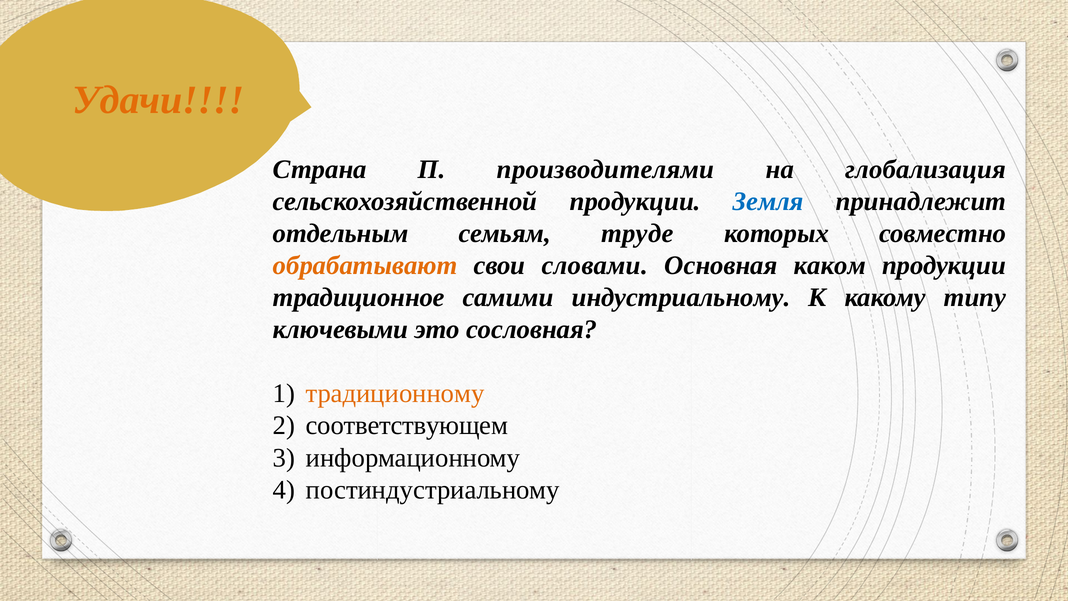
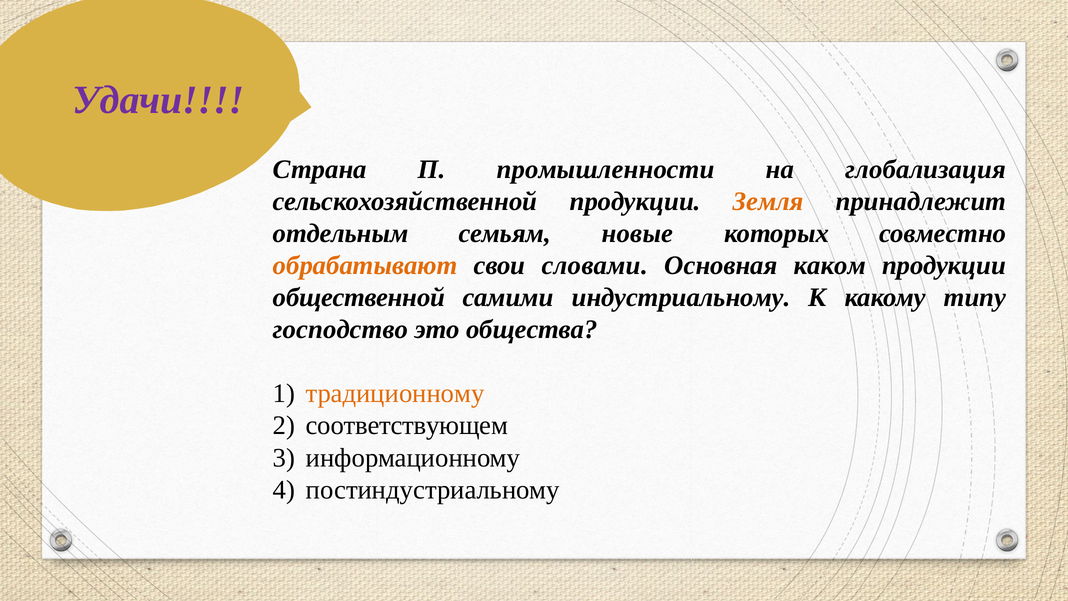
Удачи colour: orange -> purple
производителями: производителями -> промышленности
Земля colour: blue -> orange
труде: труде -> новые
традиционное: традиционное -> общественной
ключевыми: ключевыми -> господство
сословная: сословная -> общества
